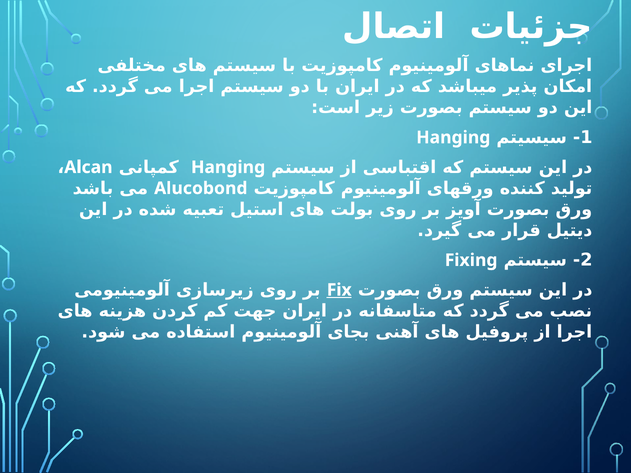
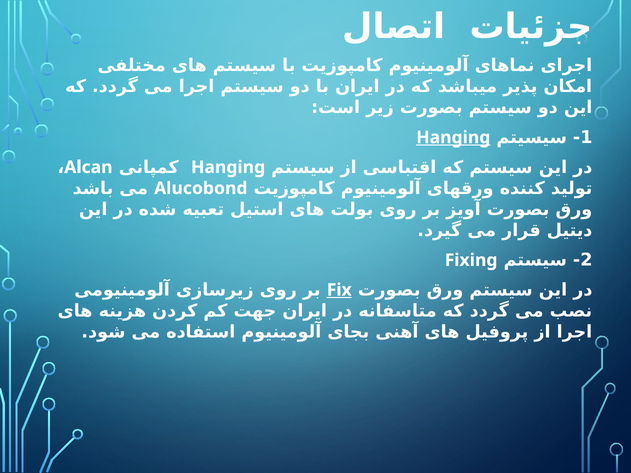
Hanging at (453, 138) underline: none -> present
